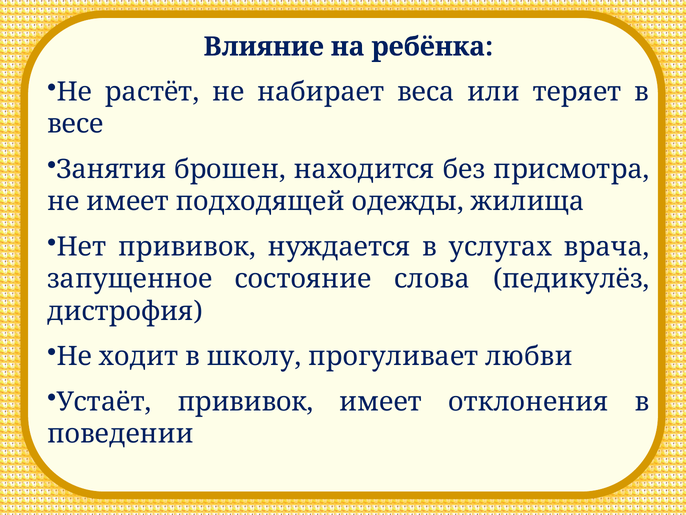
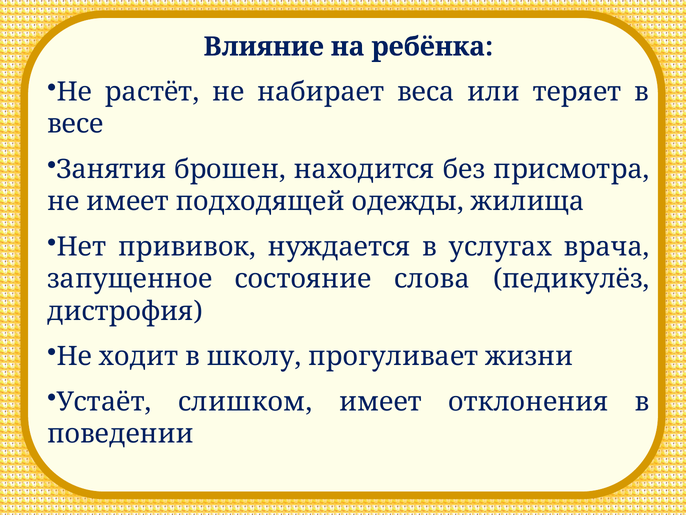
любви: любви -> жизни
Устаёт прививок: прививок -> слишком
